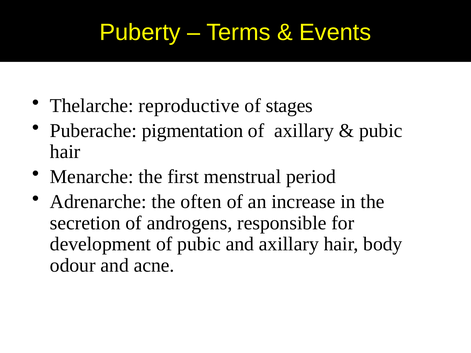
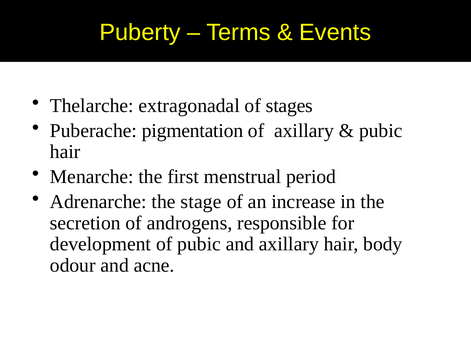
reproductive: reproductive -> extragonadal
often: often -> stage
